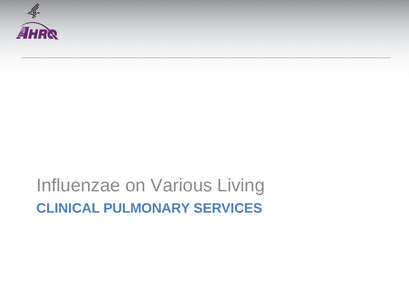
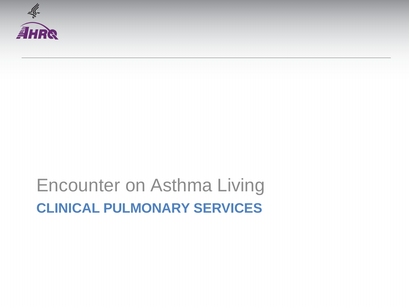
Influenzae: Influenzae -> Encounter
Various: Various -> Asthma
